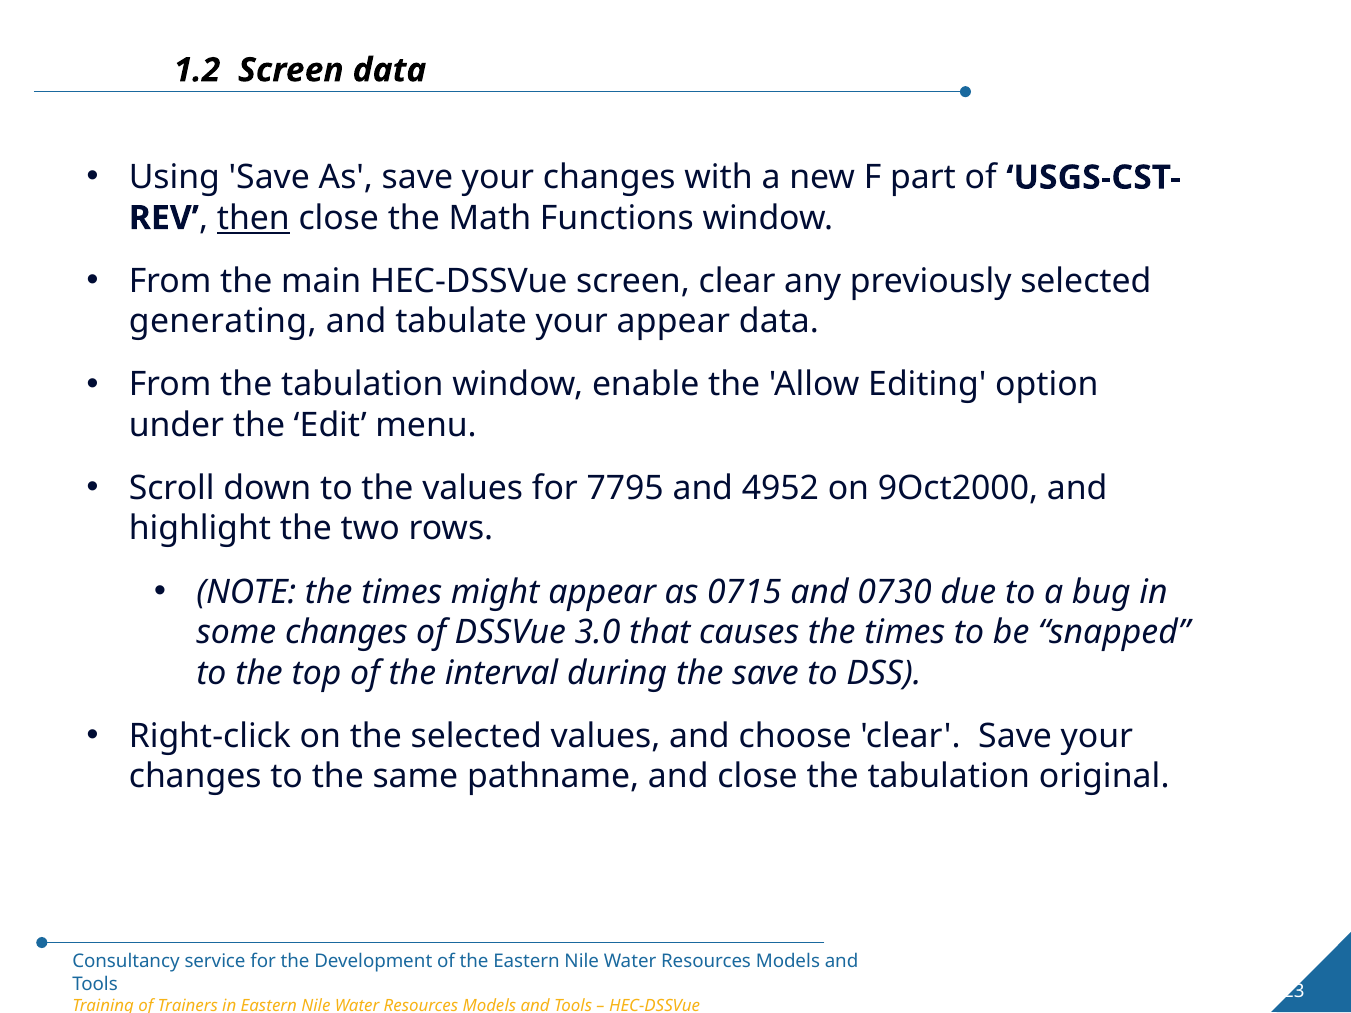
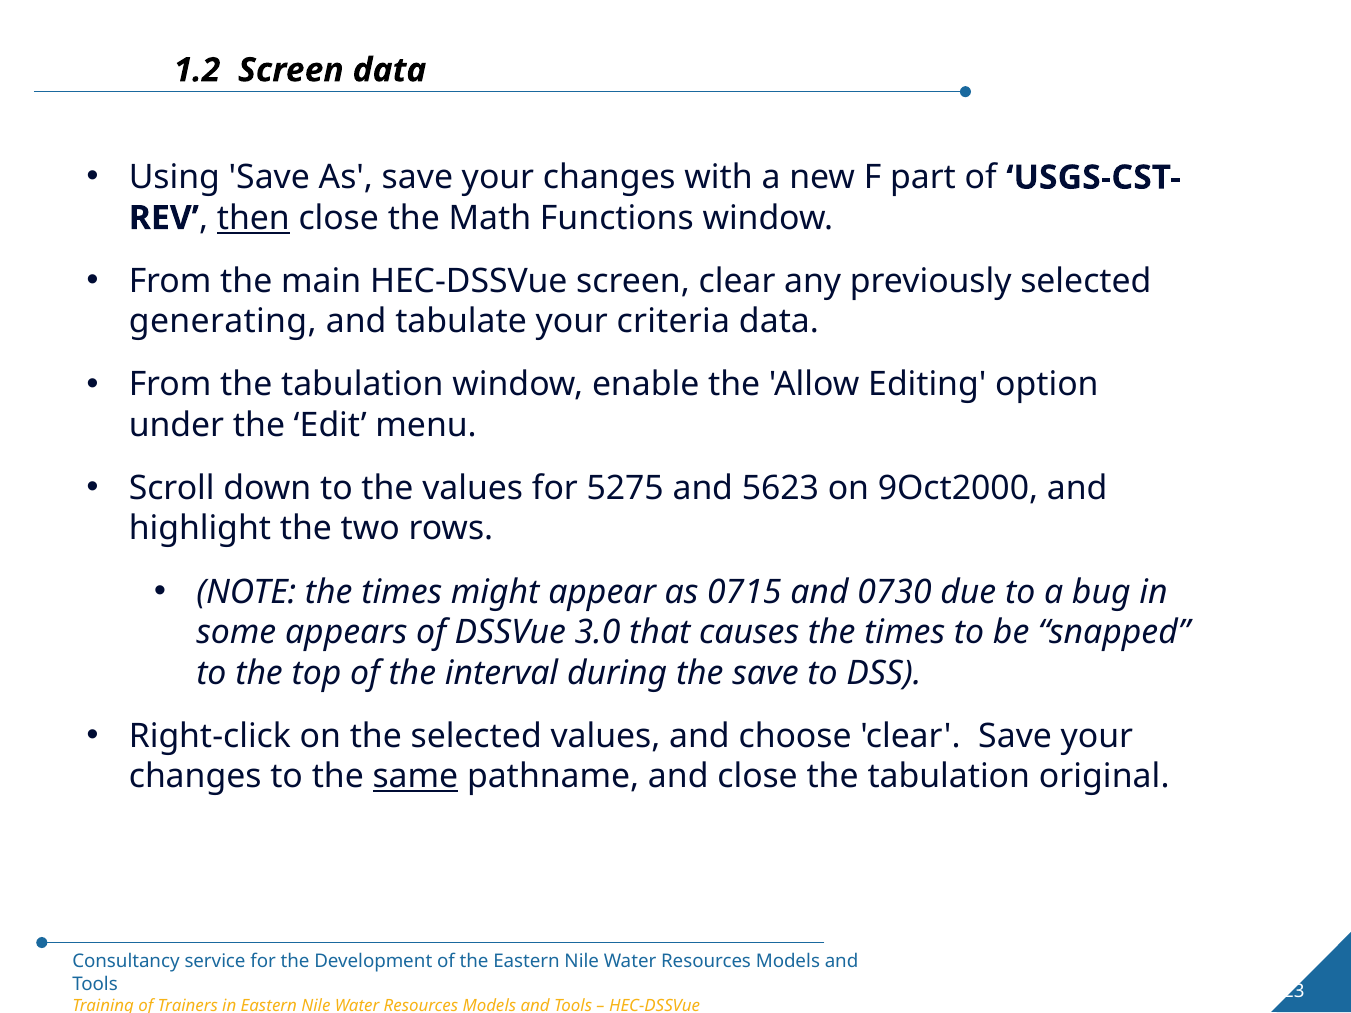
your appear: appear -> criteria
7795: 7795 -> 5275
4952: 4952 -> 5623
some changes: changes -> appears
same underline: none -> present
